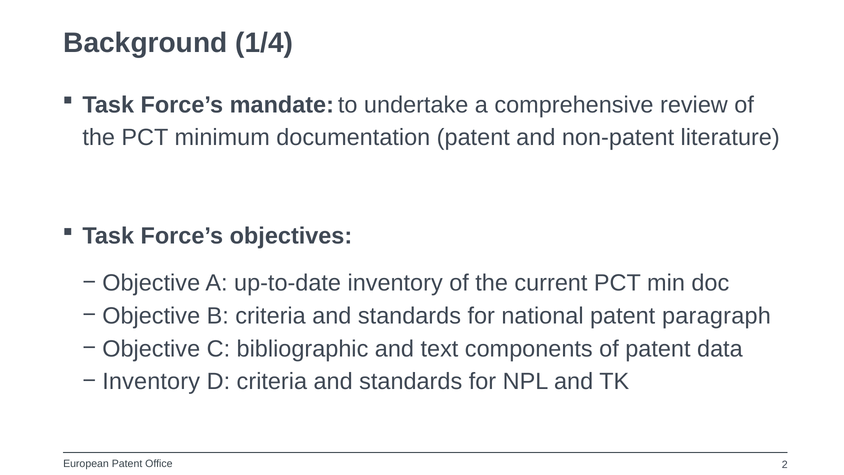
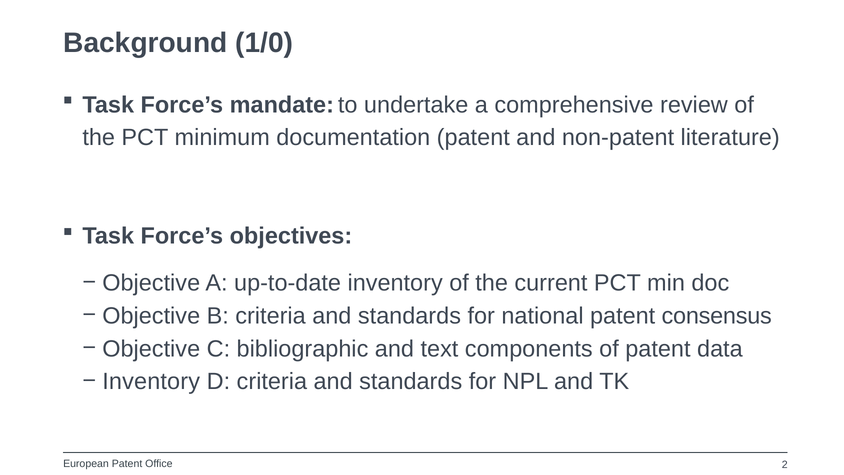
1/4: 1/4 -> 1/0
paragraph: paragraph -> consensus
